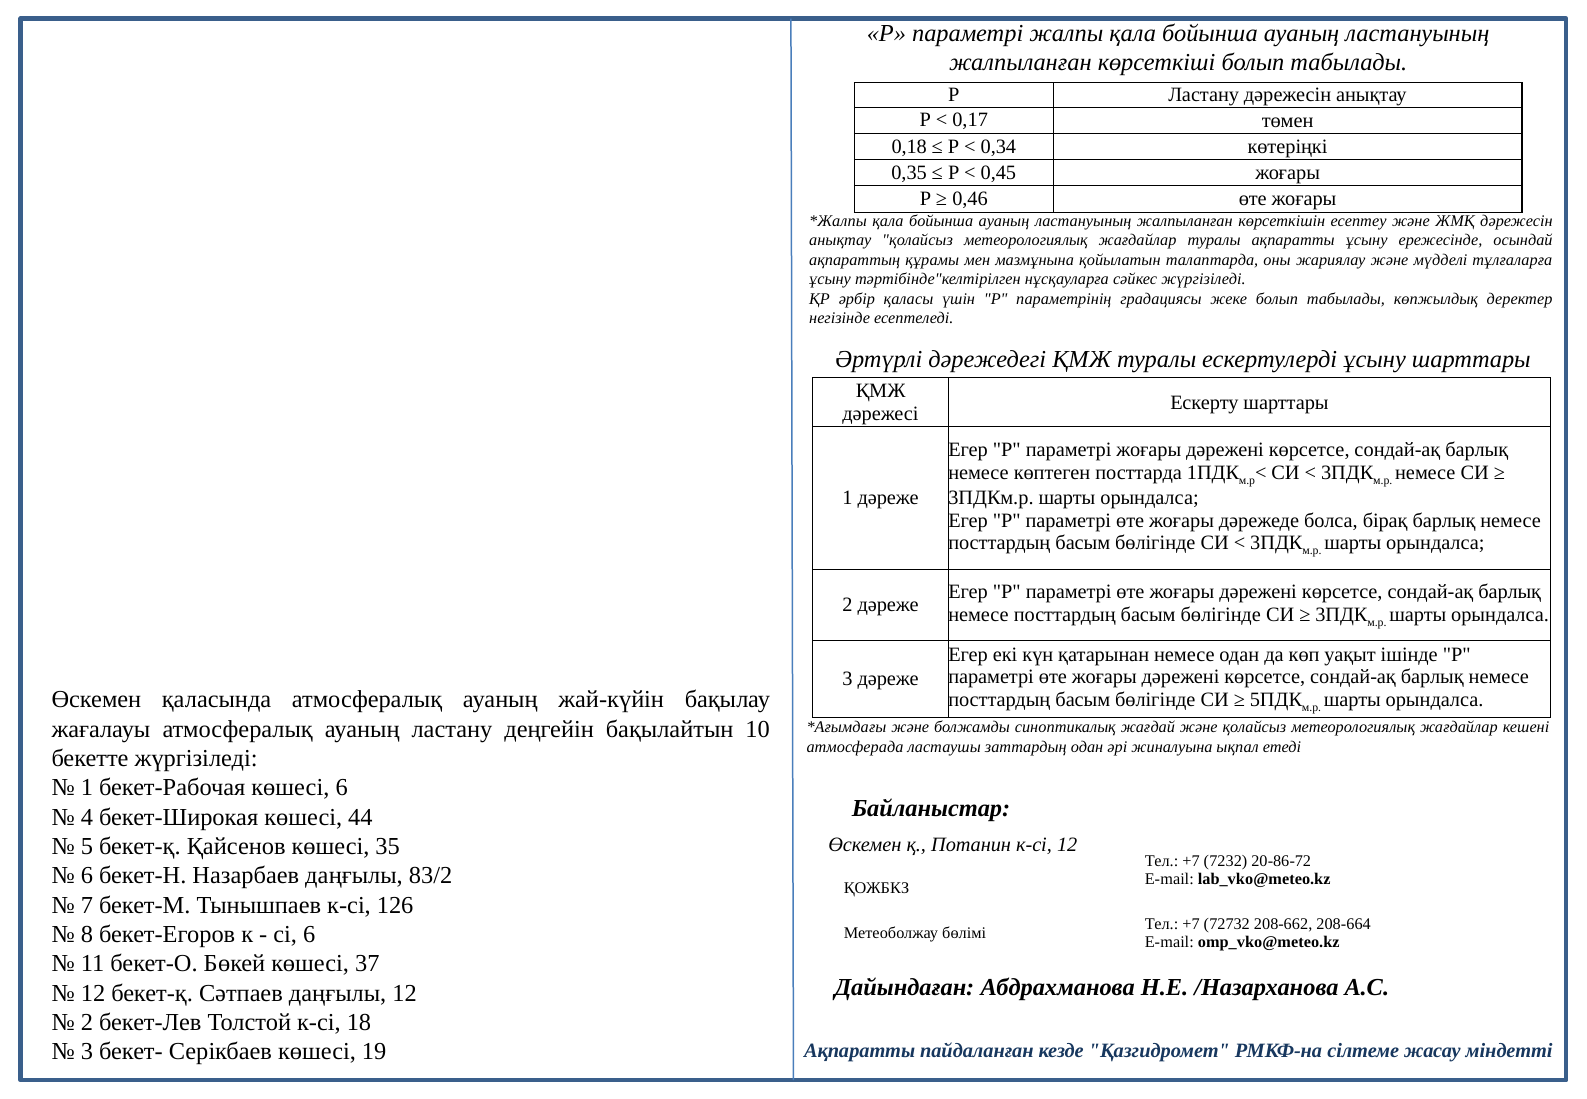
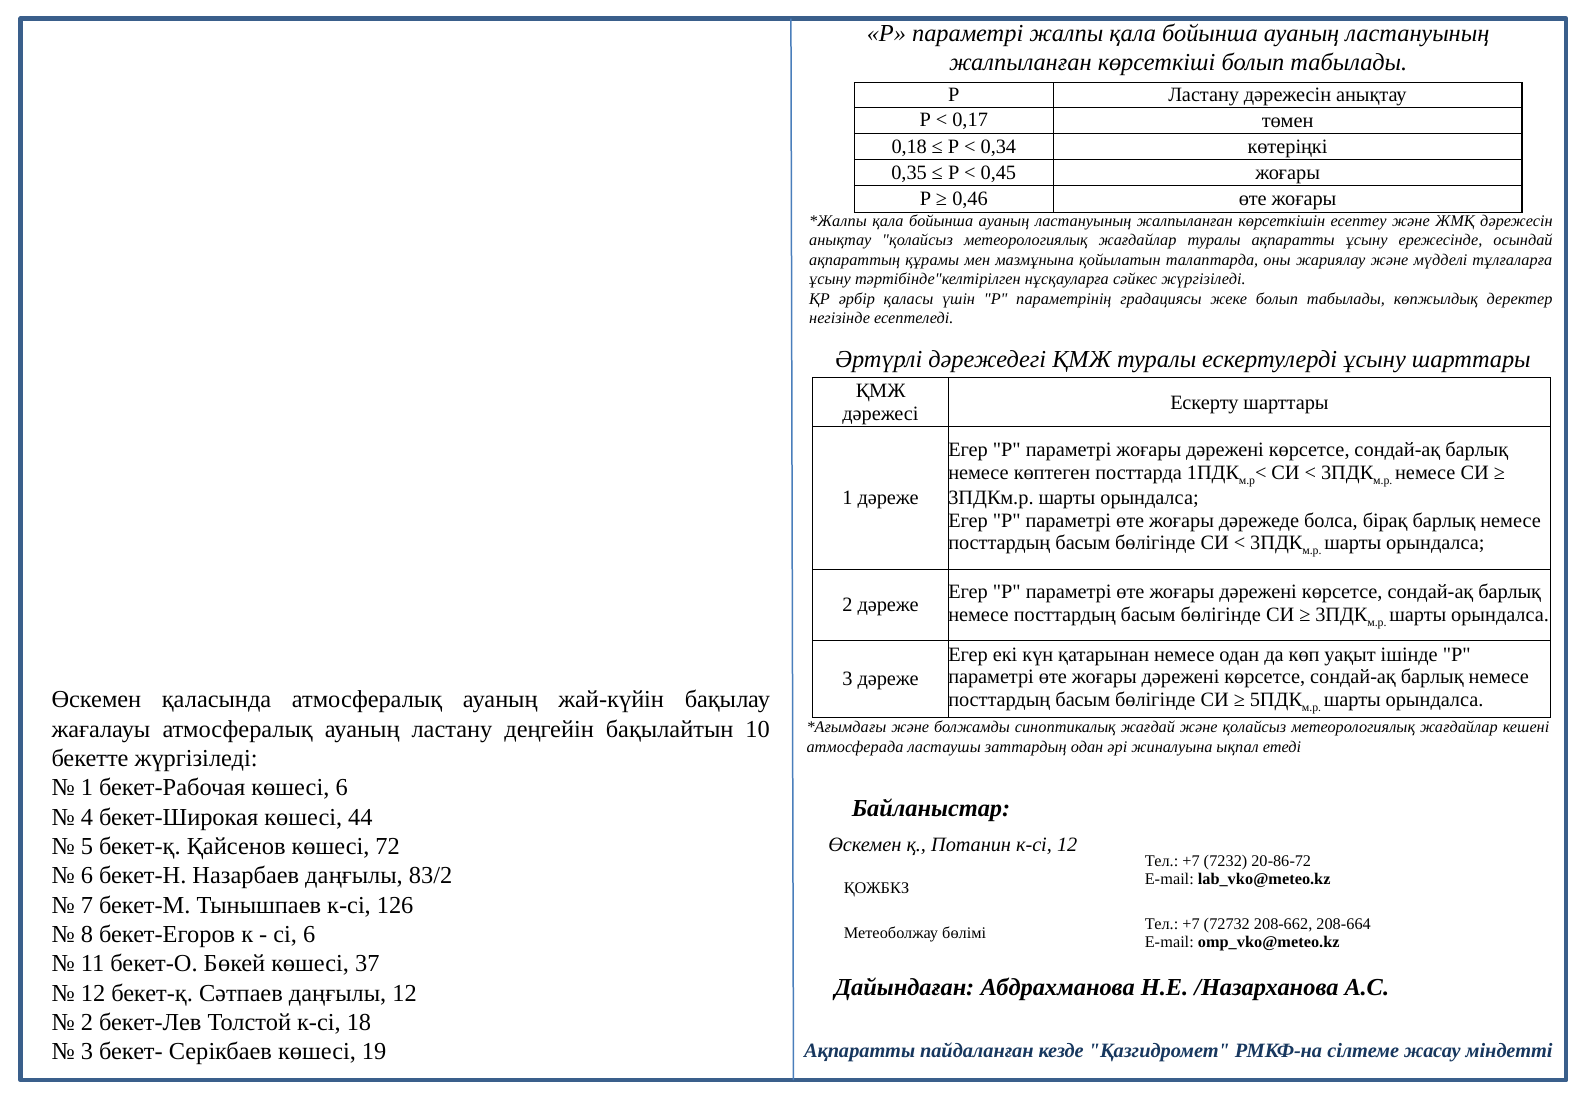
35: 35 -> 72
